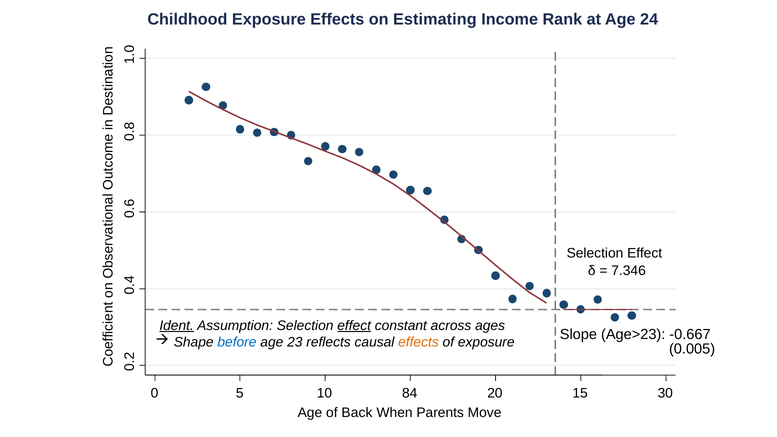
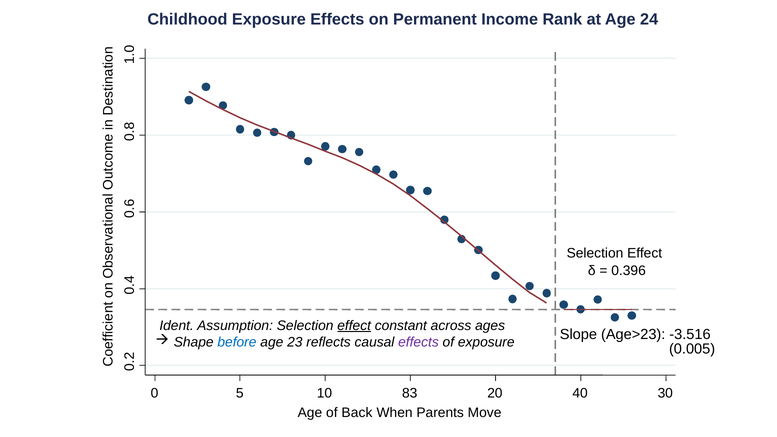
Estimating: Estimating -> Permanent
7.346: 7.346 -> 0.396
Ident underline: present -> none
-0.667: -0.667 -> -3.516
effects at (418, 342) colour: orange -> purple
84: 84 -> 83
15: 15 -> 40
